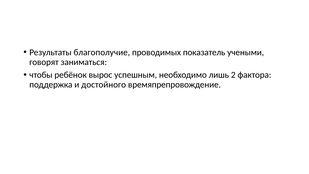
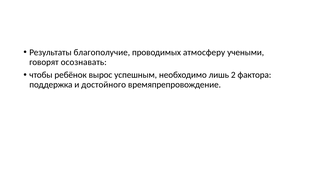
показатель: показатель -> атмосферу
заниматься: заниматься -> осознавать
